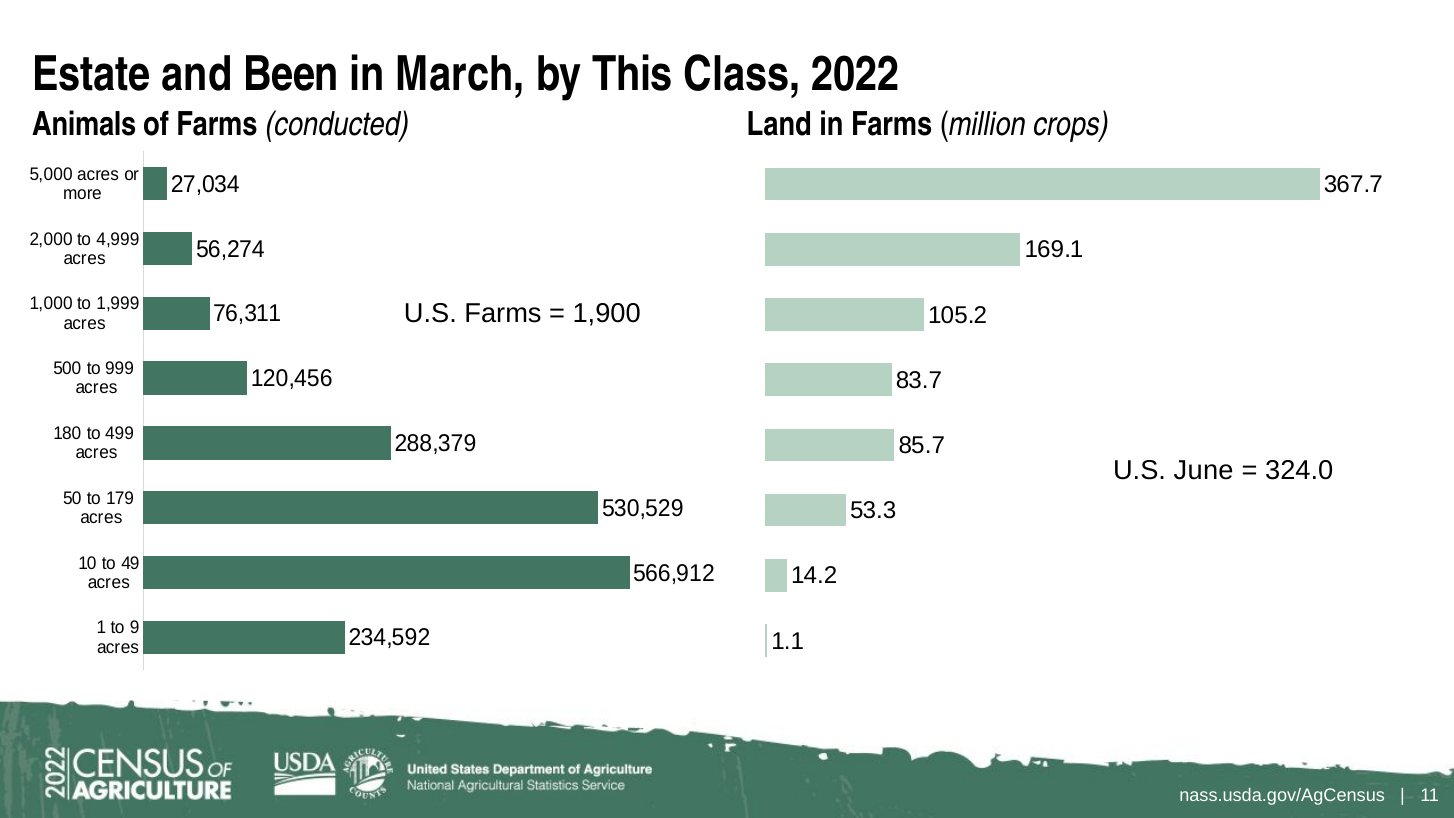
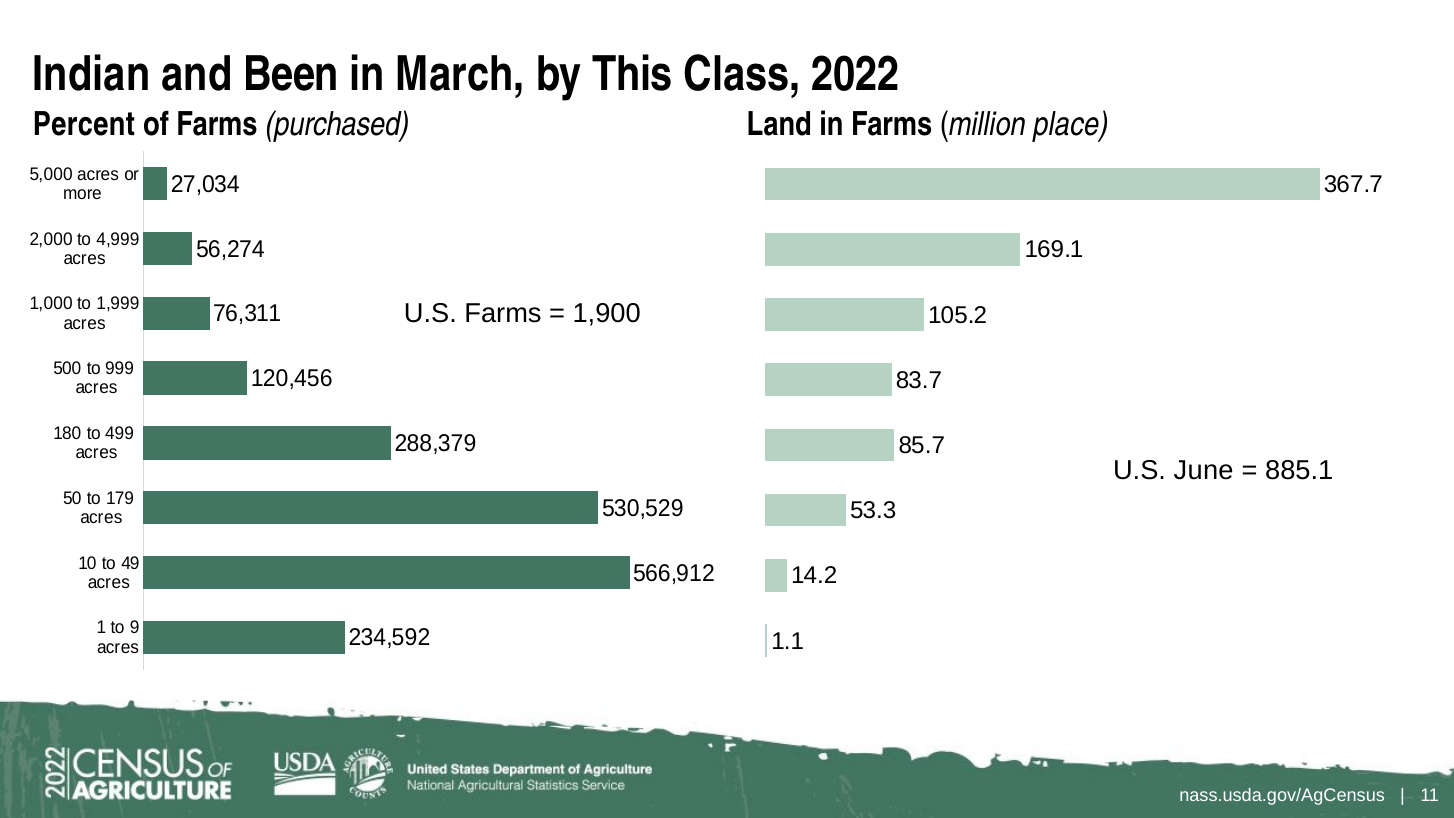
Estate: Estate -> Indian
Animals: Animals -> Percent
conducted: conducted -> purchased
crops: crops -> place
324.0: 324.0 -> 885.1
